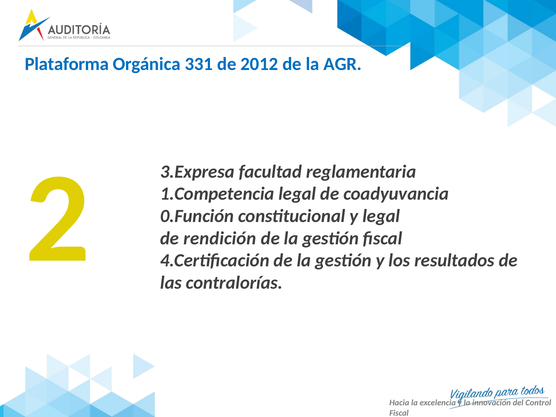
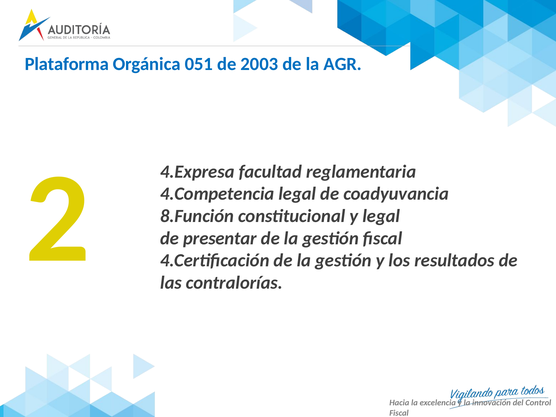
331: 331 -> 051
2012: 2012 -> 2003
3.Expresa: 3.Expresa -> 4.Expresa
1.Competencia: 1.Competencia -> 4.Competencia
0.Función: 0.Función -> 8.Función
rendición: rendición -> presentar
